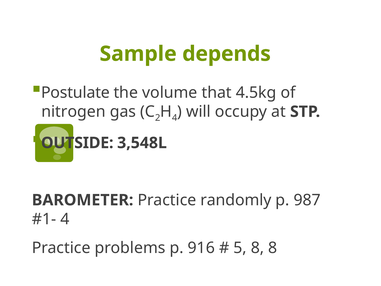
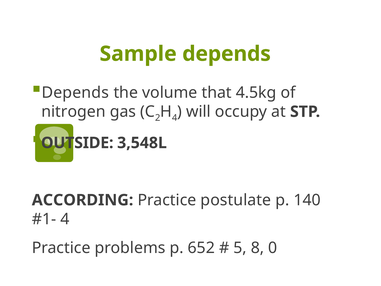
Postulate at (75, 93): Postulate -> Depends
BAROMETER: BAROMETER -> ACCORDING
randomly: randomly -> postulate
987: 987 -> 140
916: 916 -> 652
8 8: 8 -> 0
